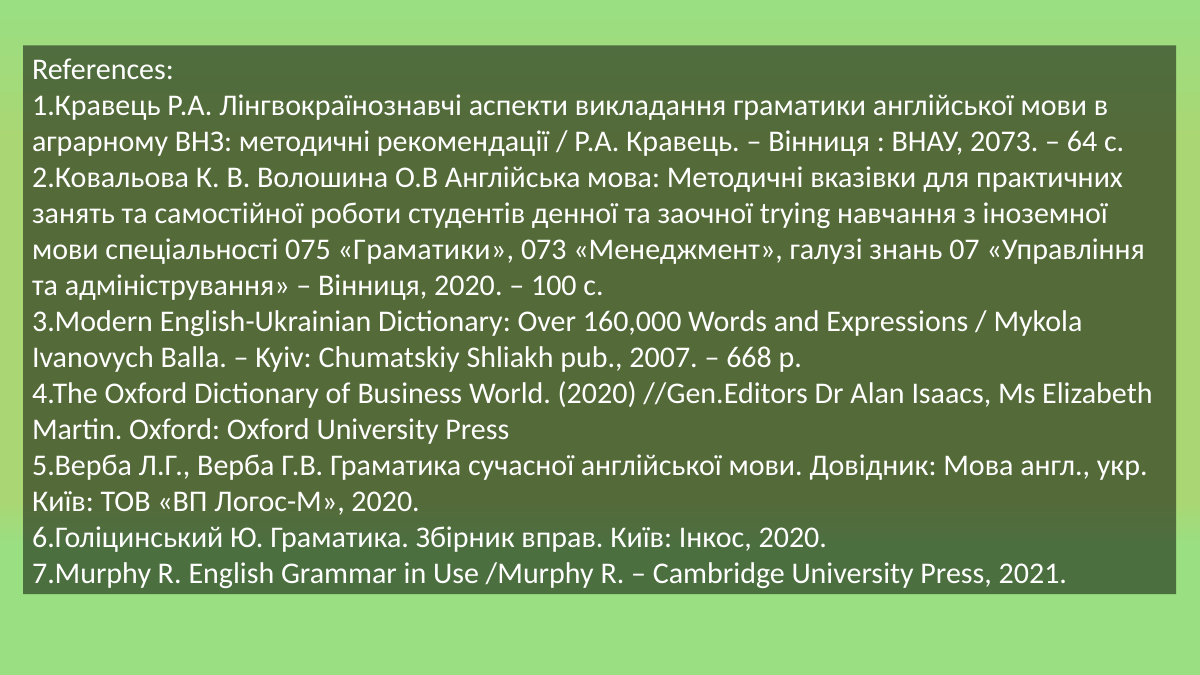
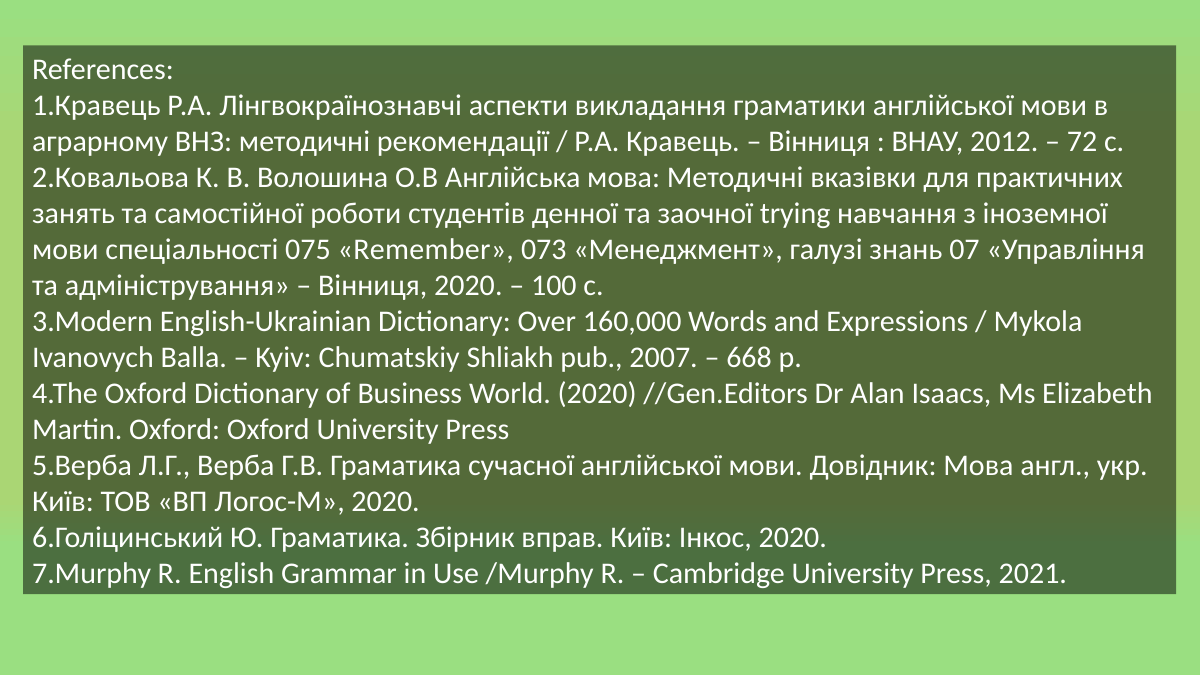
2073: 2073 -> 2012
64: 64 -> 72
075 Граматики: Граматики -> Remember
